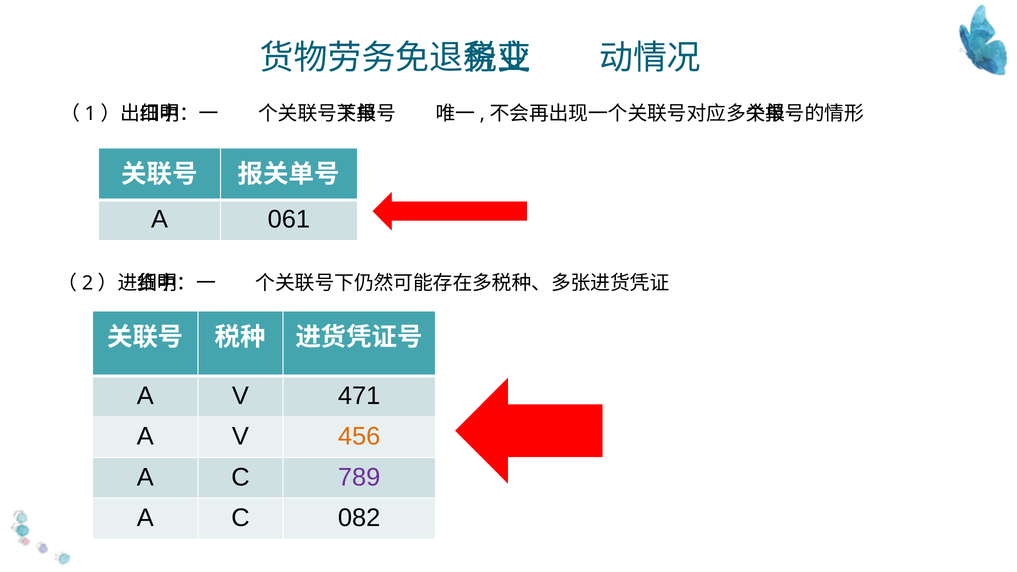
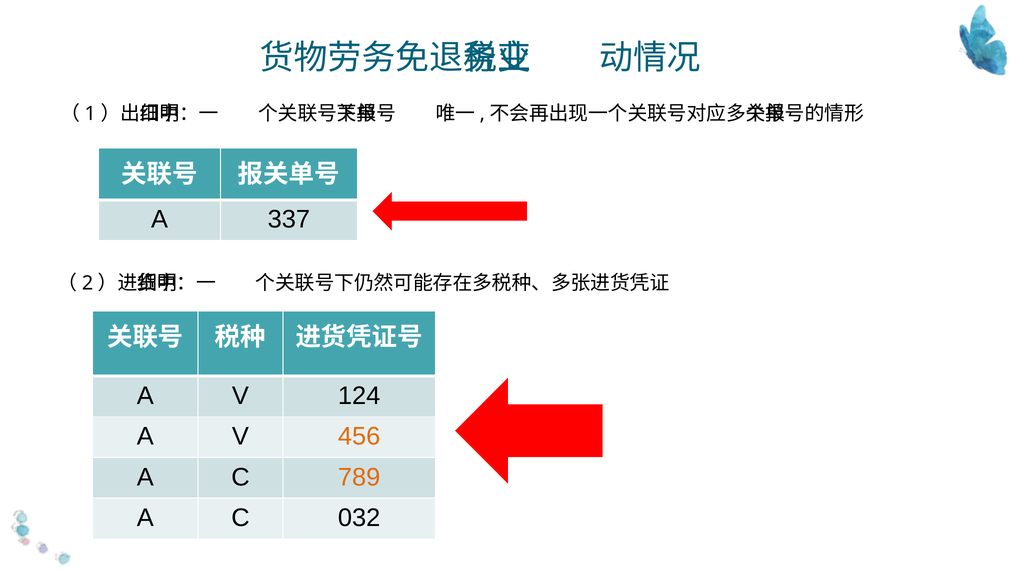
061: 061 -> 337
471: 471 -> 124
789 colour: purple -> orange
082: 082 -> 032
